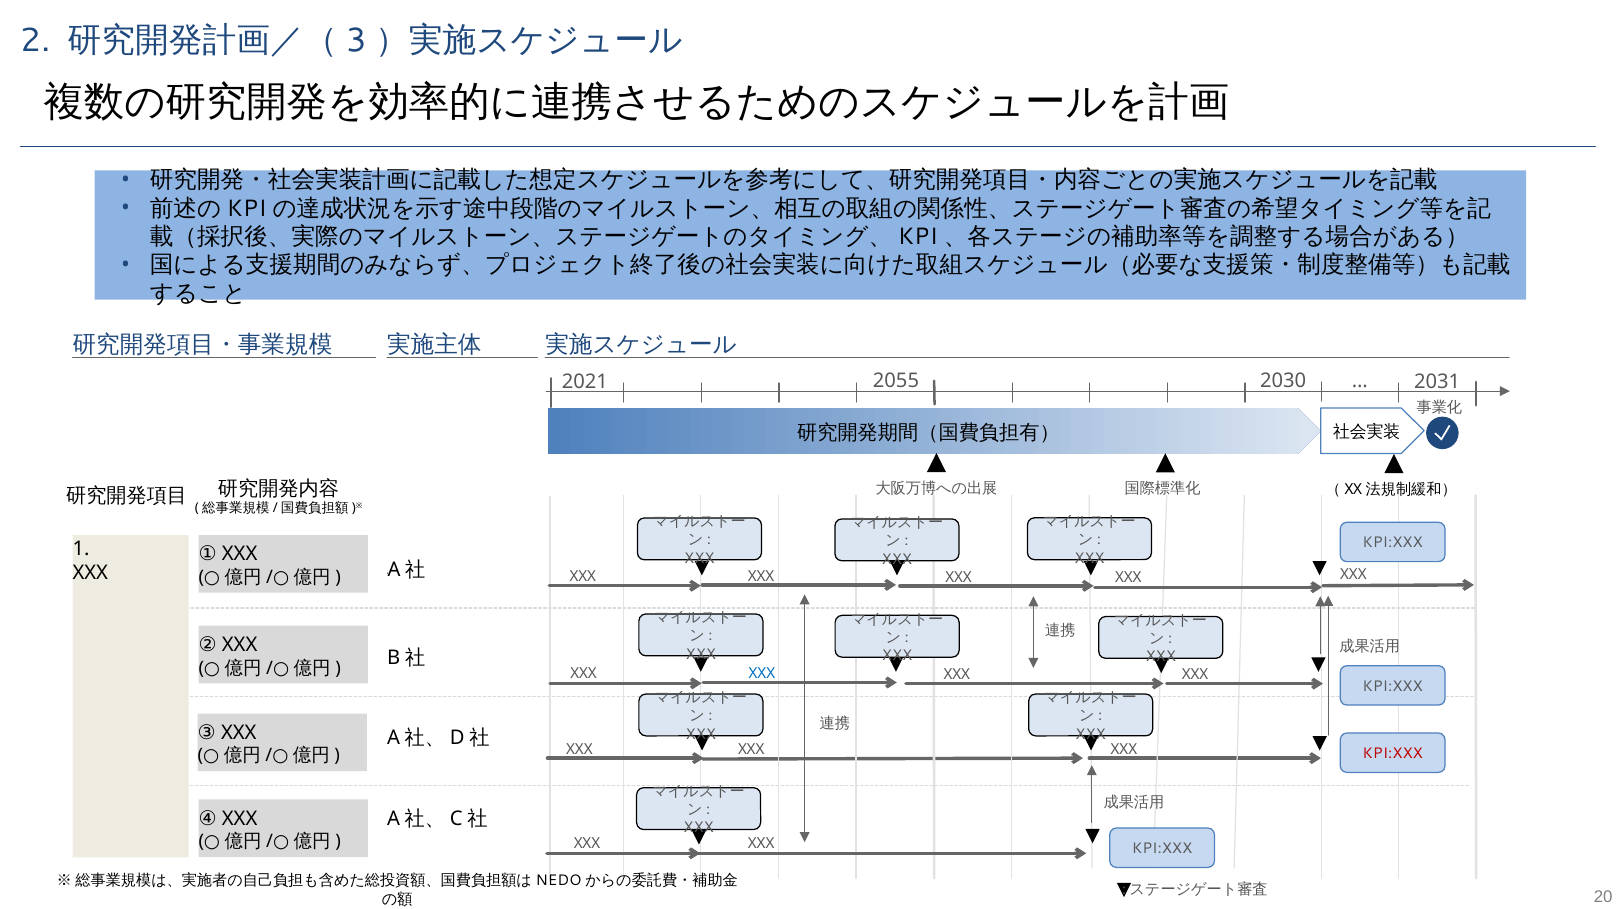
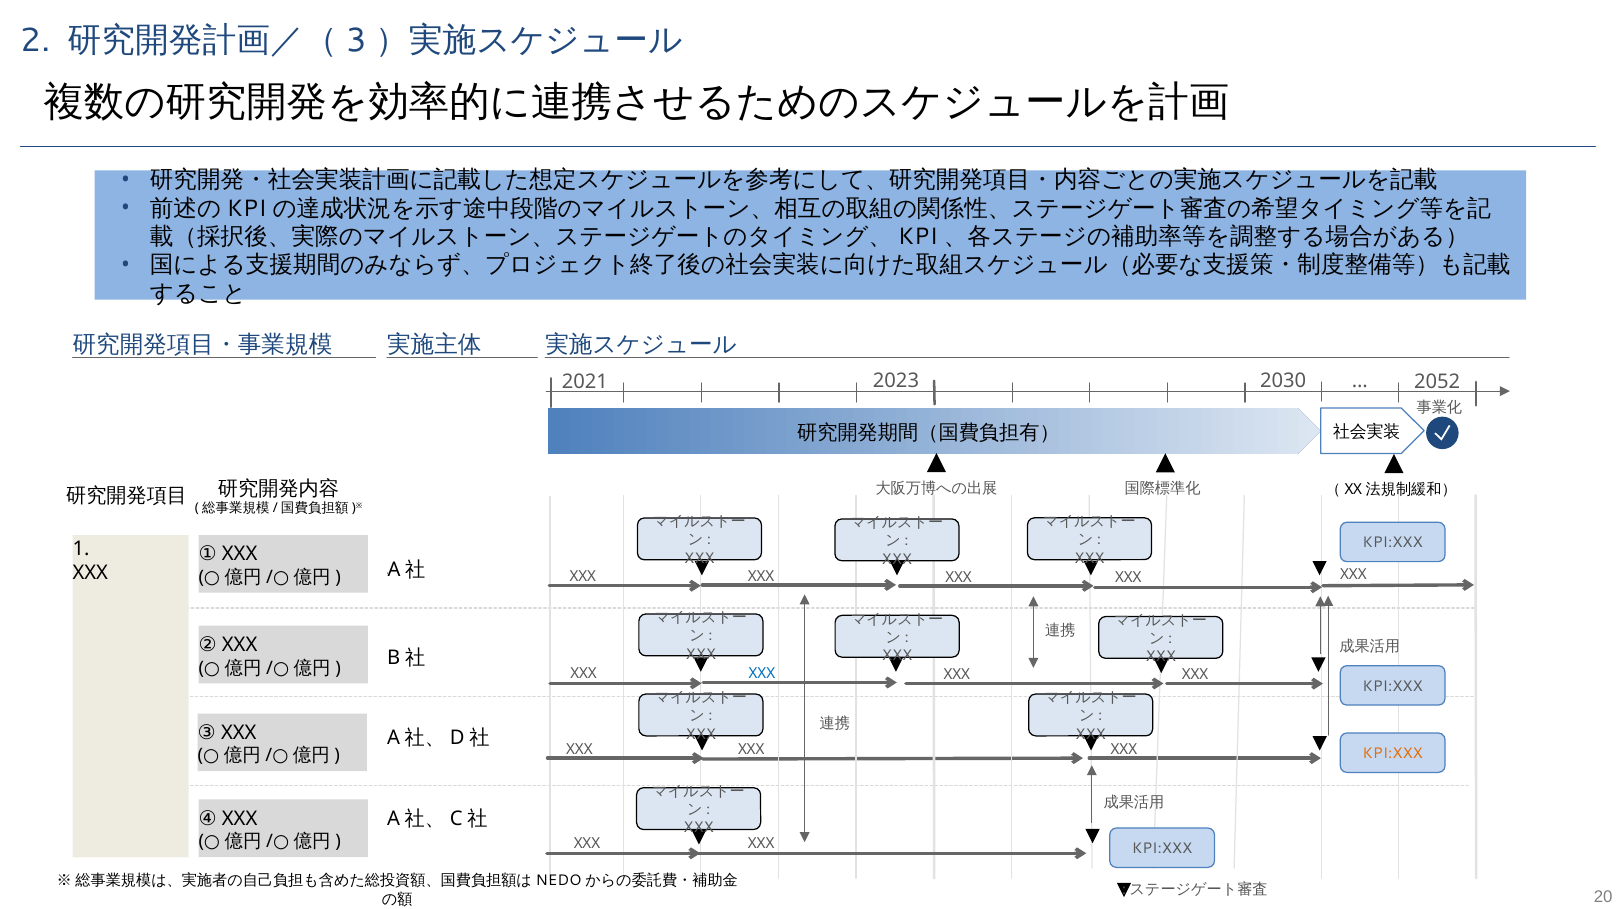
2055: 2055 -> 2023
2031: 2031 -> 2052
KPI:XXX at (1393, 754) colour: red -> orange
